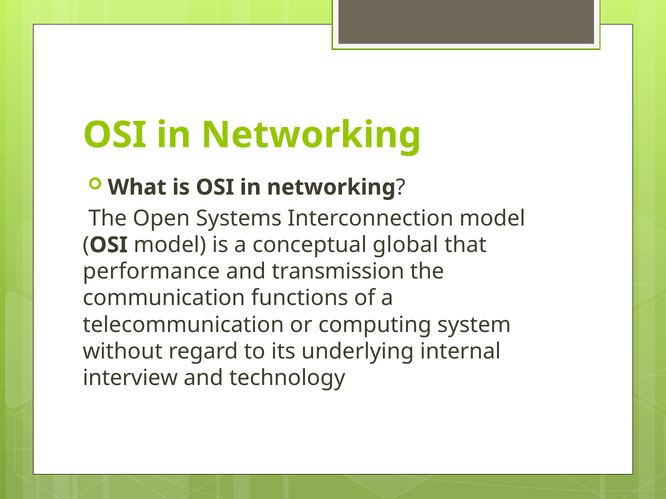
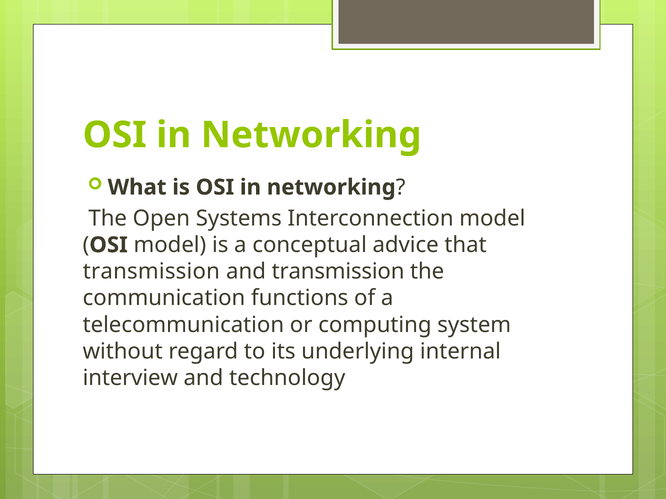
global: global -> advice
performance at (151, 272): performance -> transmission
